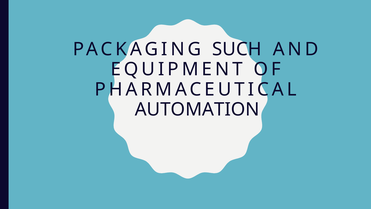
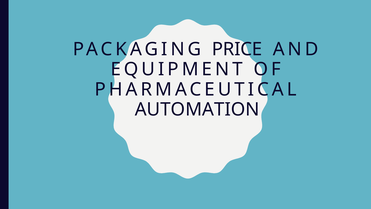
SUCH: SUCH -> PRICE
